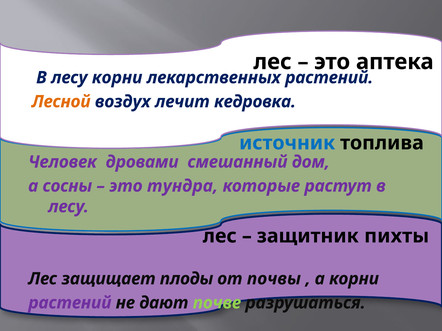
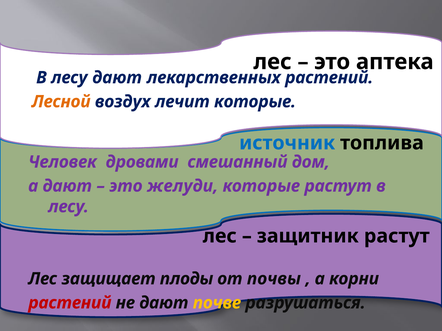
лесу корни: корни -> дают
лечит кедровка: кедровка -> которые
а сосны: сосны -> дают
тундра: тундра -> желуди
защитник пихты: пихты -> растут
растений at (70, 303) colour: purple -> red
почве colour: light green -> yellow
